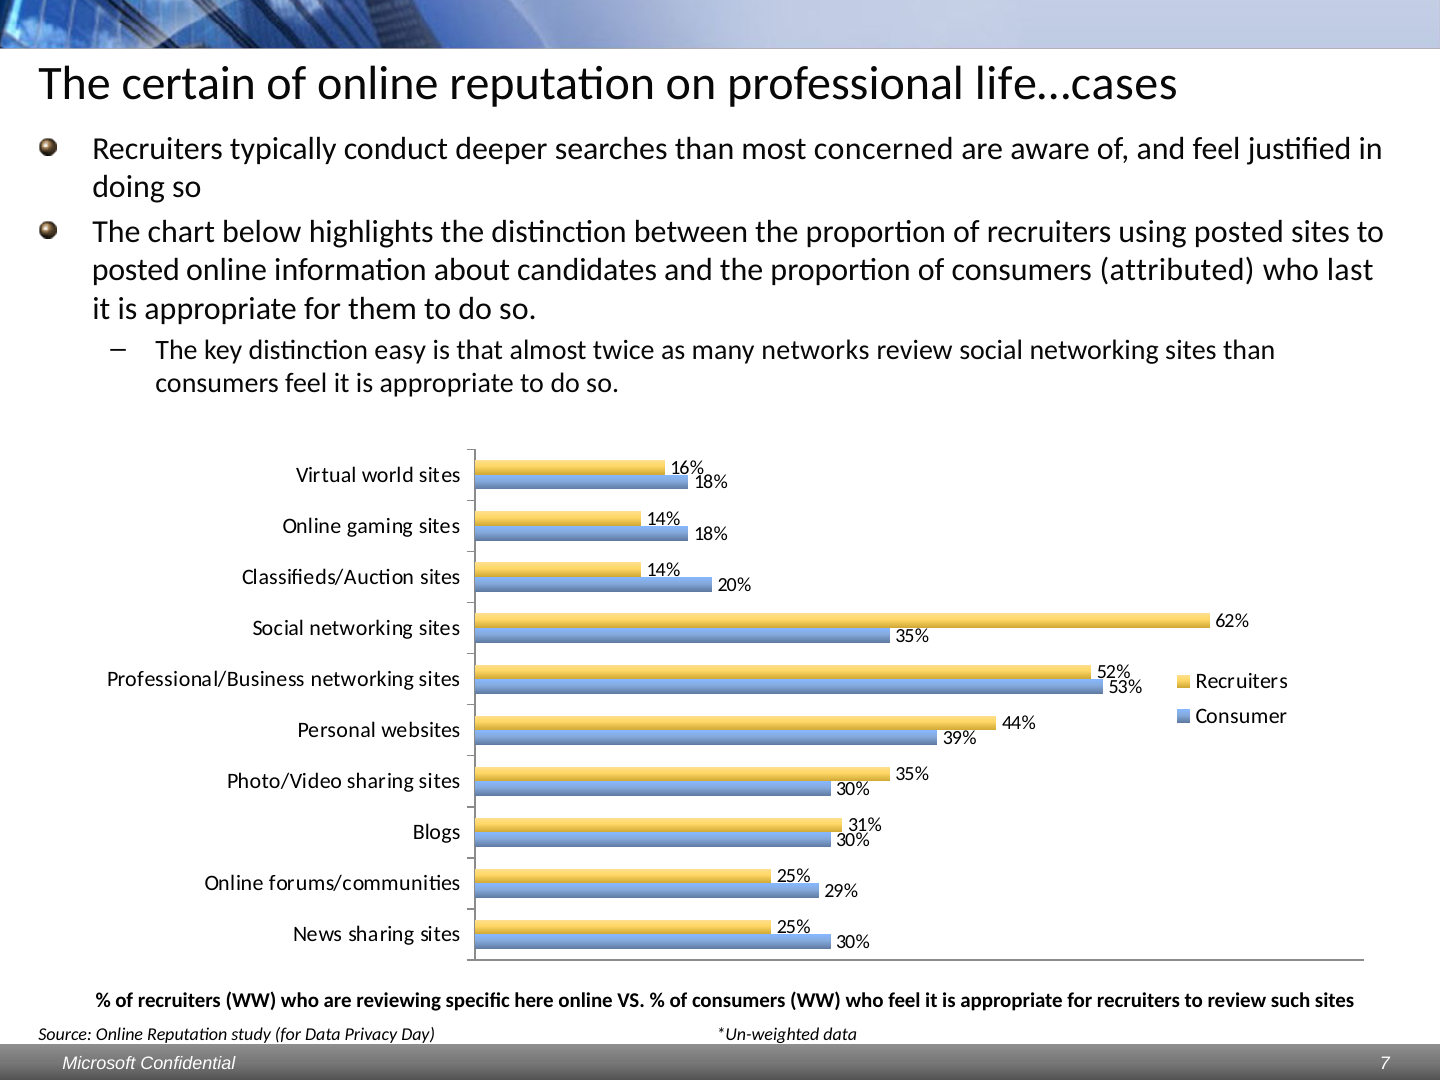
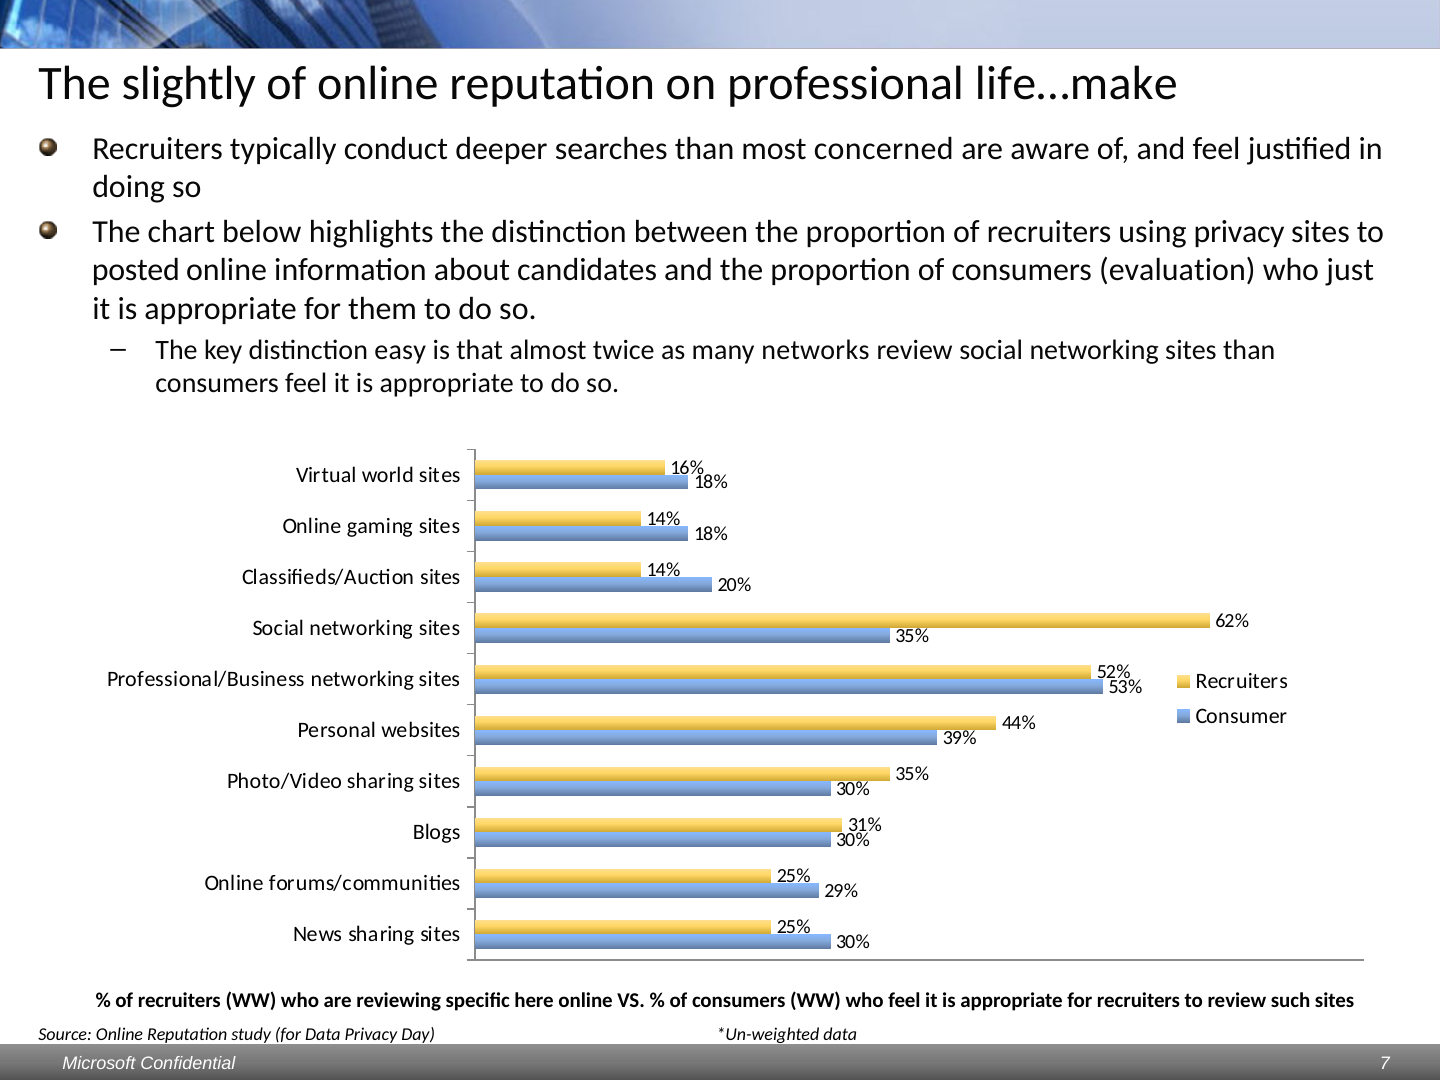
certain: certain -> slightly
life…cases: life…cases -> life…make
using posted: posted -> privacy
attributed: attributed -> evaluation
last: last -> just
